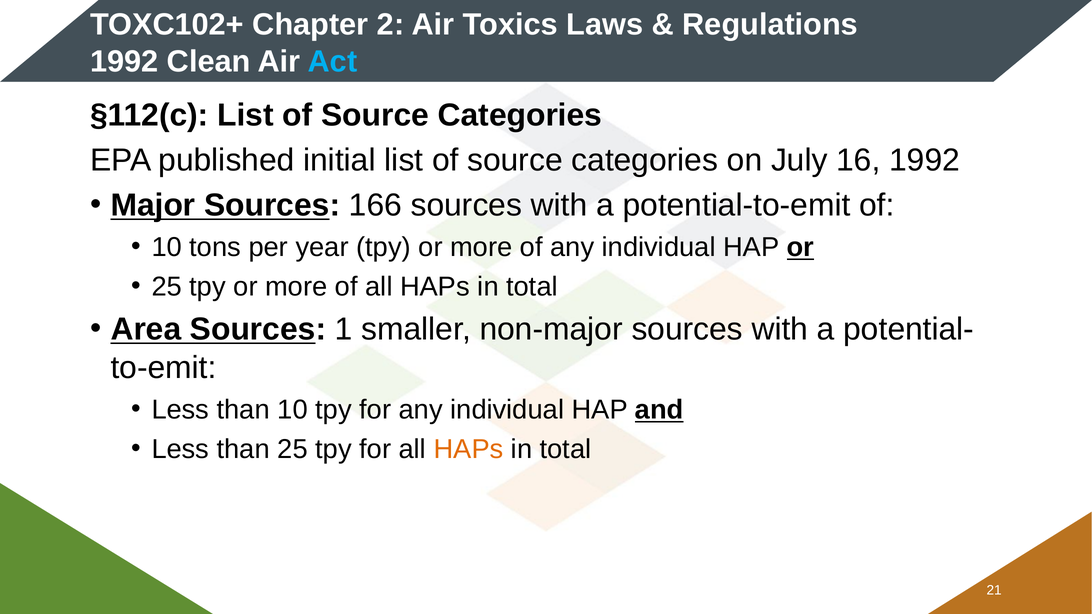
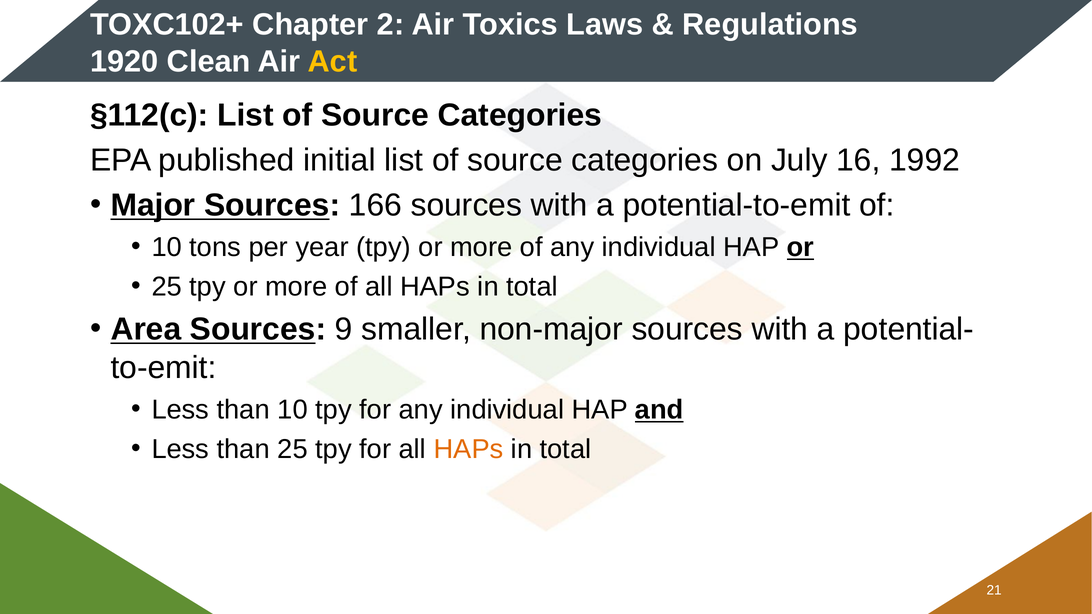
1992 at (124, 62): 1992 -> 1920
Act colour: light blue -> yellow
1: 1 -> 9
